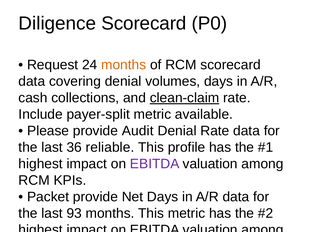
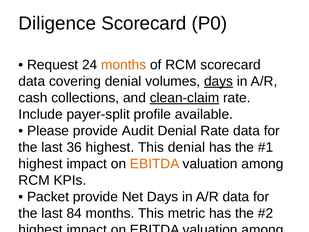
days at (219, 81) underline: none -> present
payer-split metric: metric -> profile
36 reliable: reliable -> highest
This profile: profile -> denial
EBITDA at (155, 164) colour: purple -> orange
93: 93 -> 84
